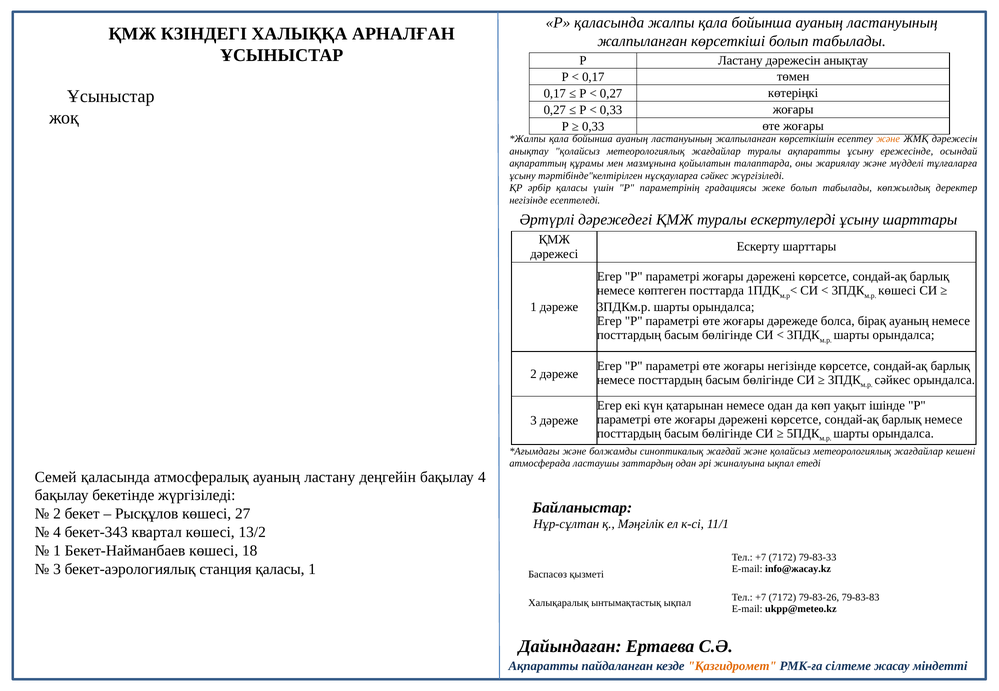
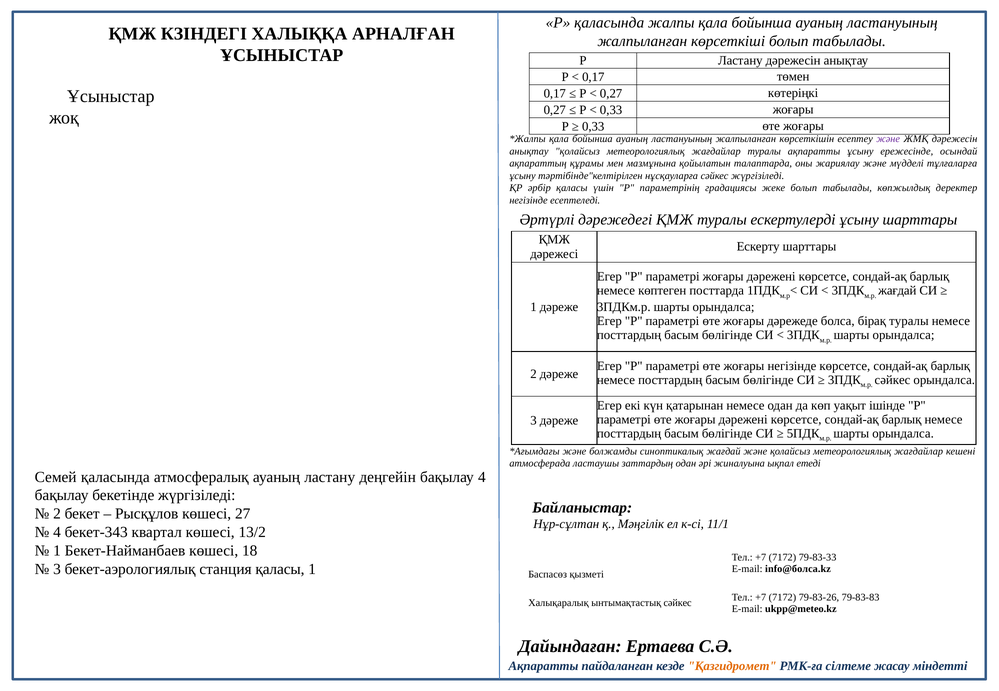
және at (888, 139) colour: orange -> purple
көшесі at (897, 291): көшесі -> жағдай
бірақ ауаның: ауаның -> туралы
info@жасау.kz: info@жасау.kz -> info@болса.kz
ынтымақтастық ықпал: ықпал -> сәйкес
